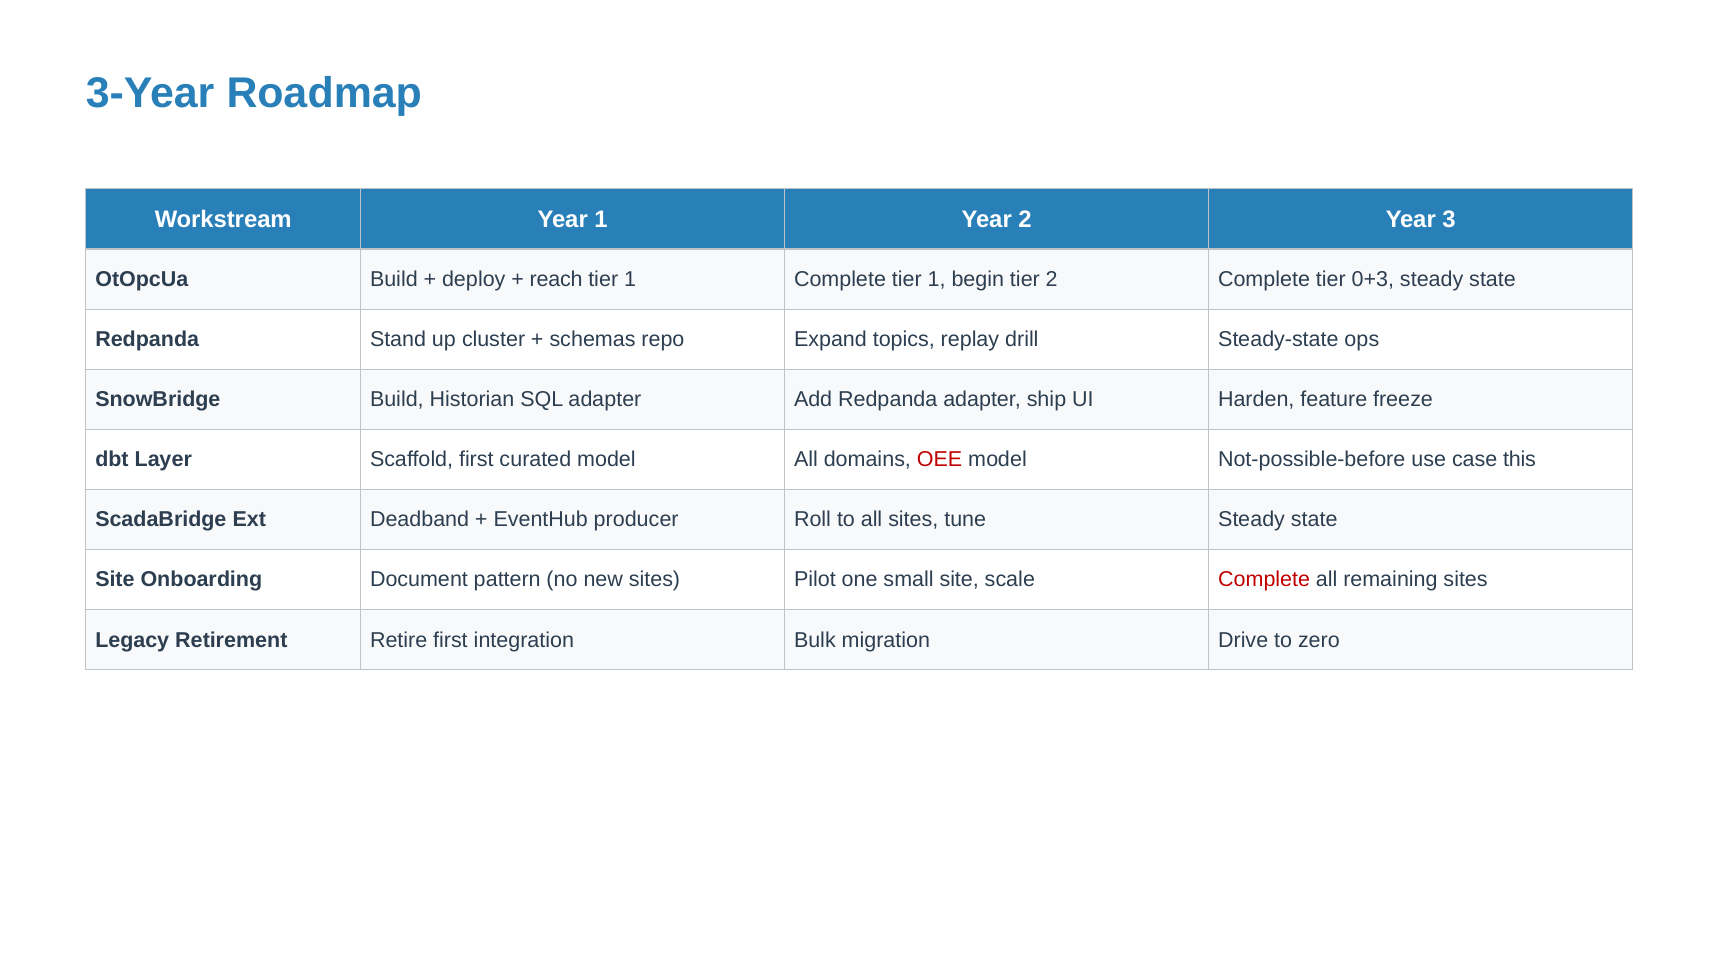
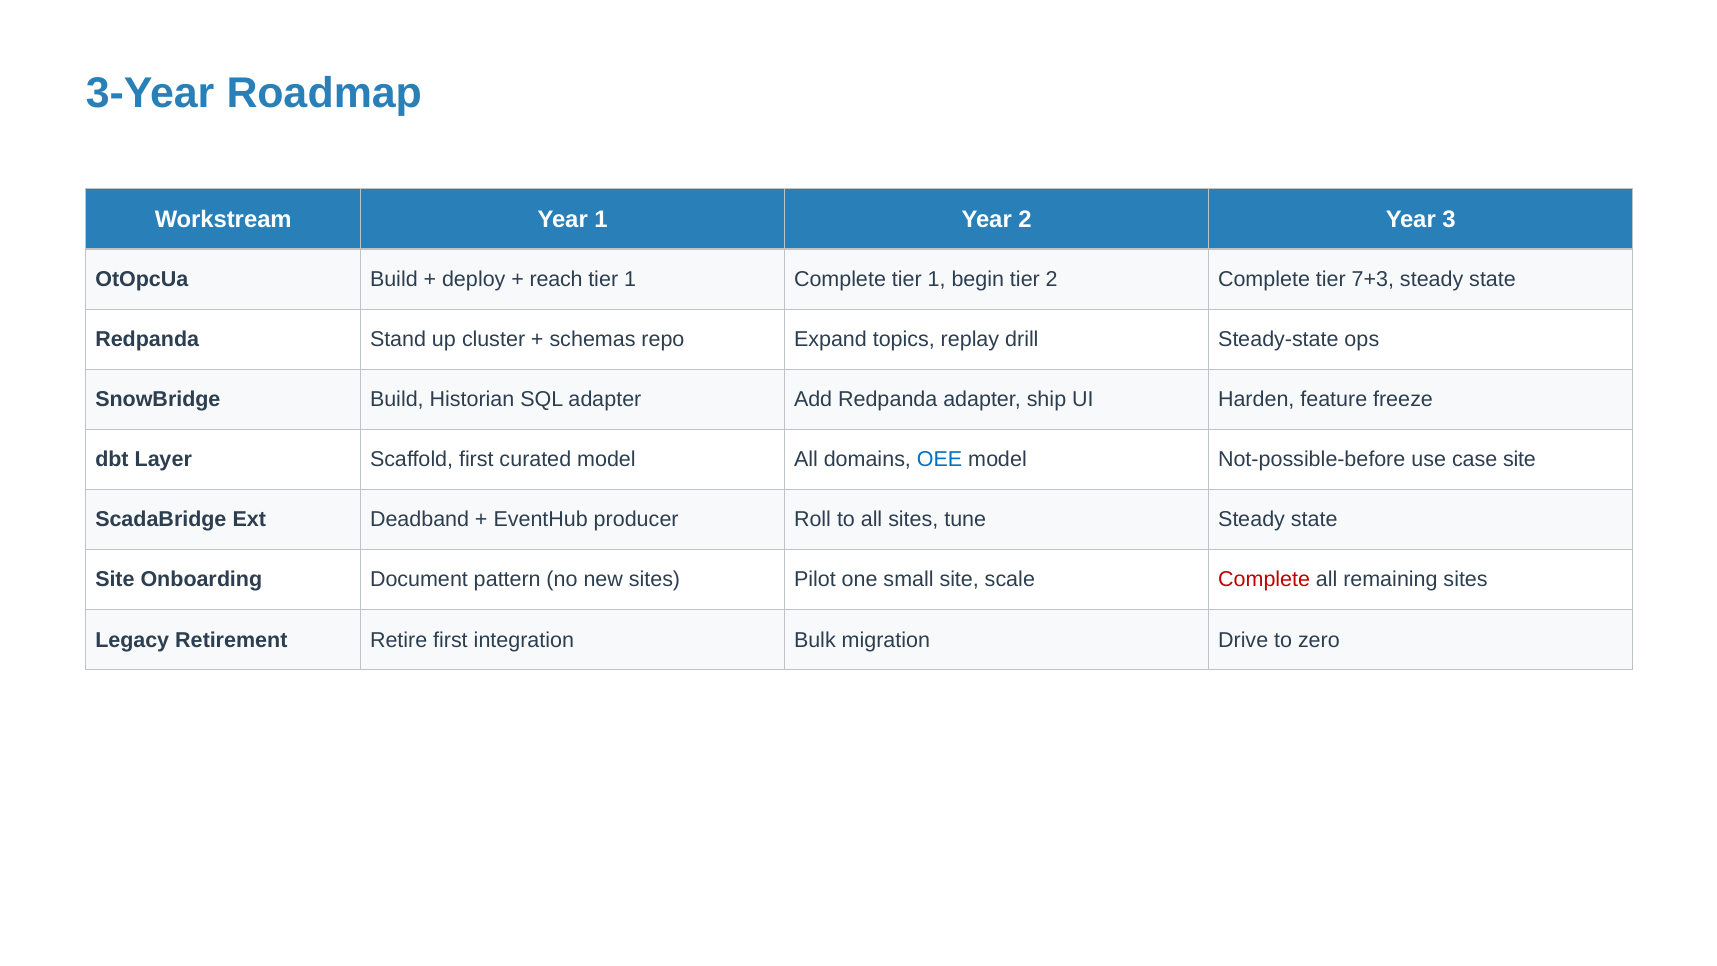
0+3: 0+3 -> 7+3
OEE colour: red -> blue
case this: this -> site
